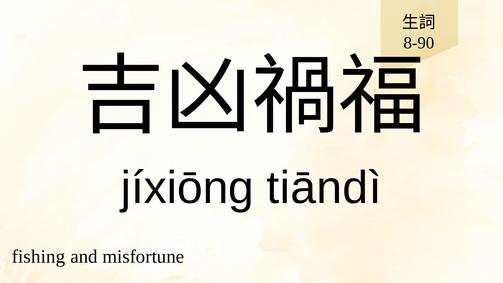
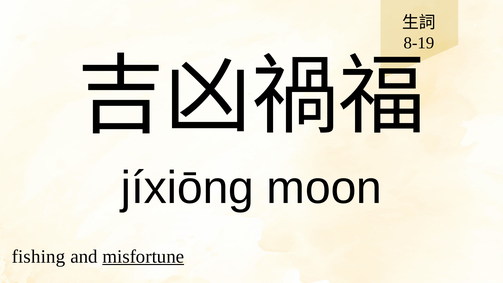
8-90: 8-90 -> 8-19
tiāndì: tiāndì -> moon
misfortune underline: none -> present
